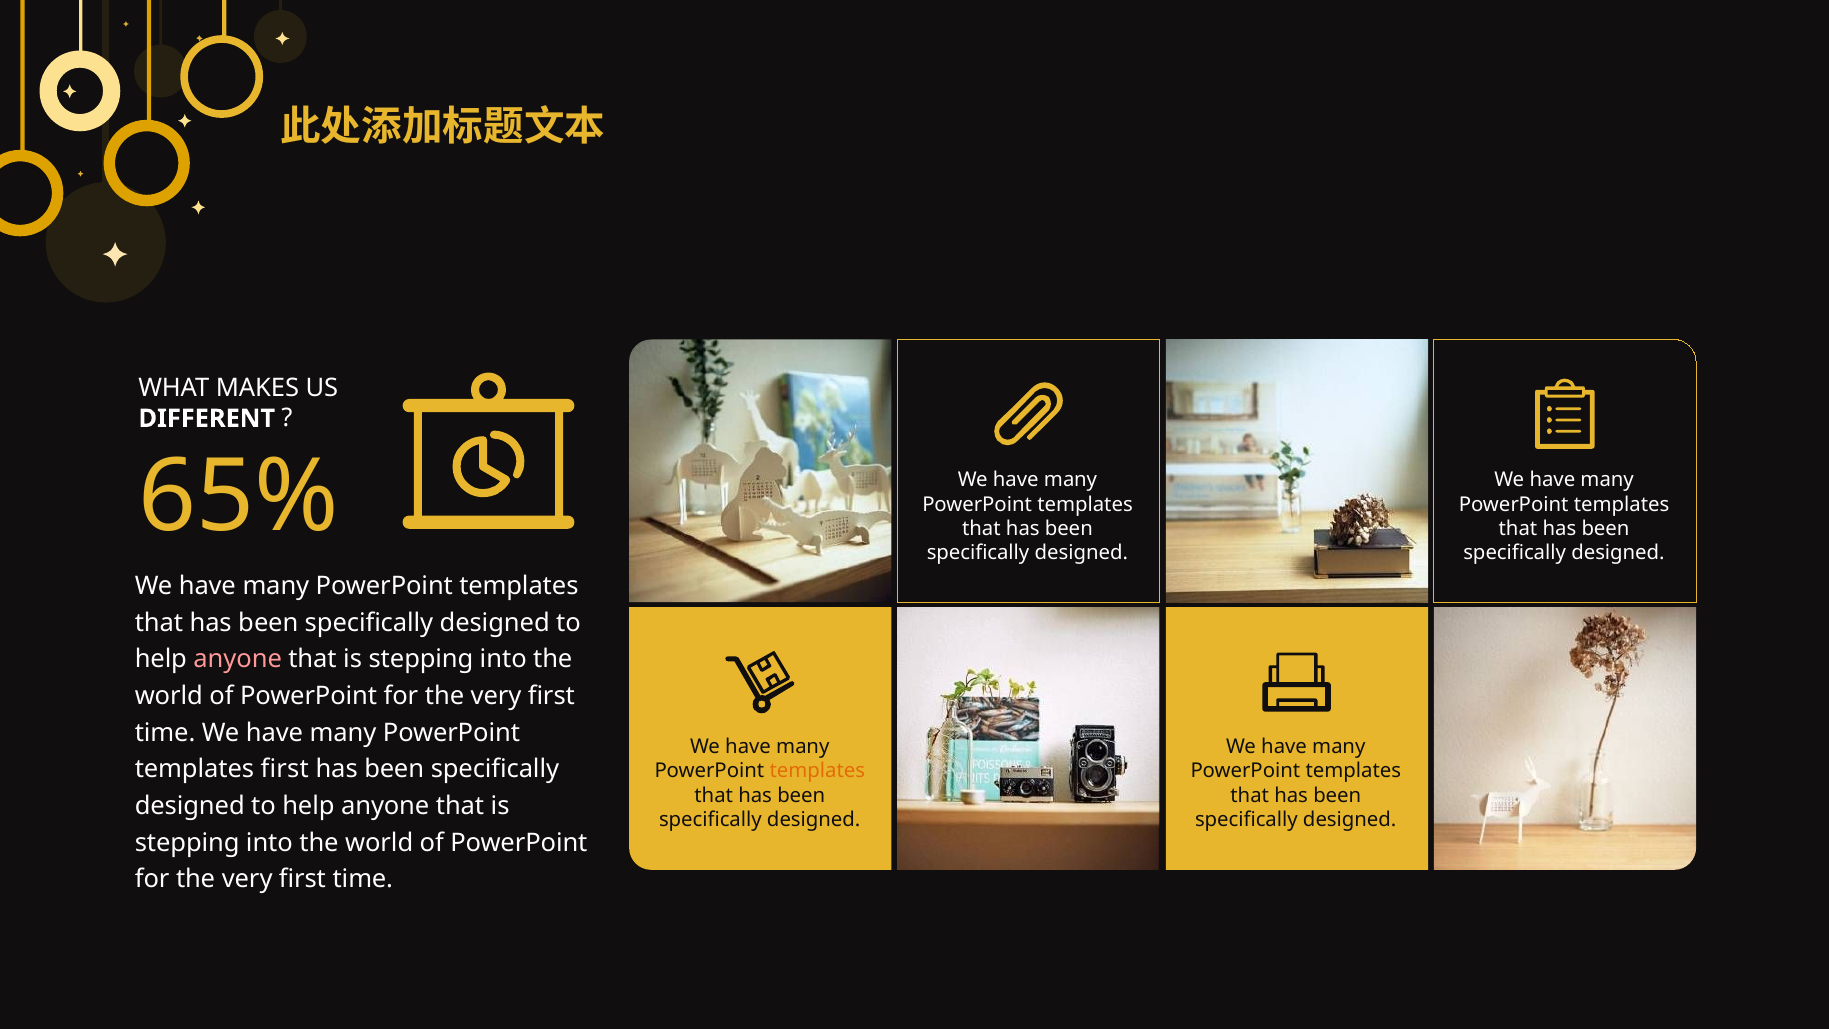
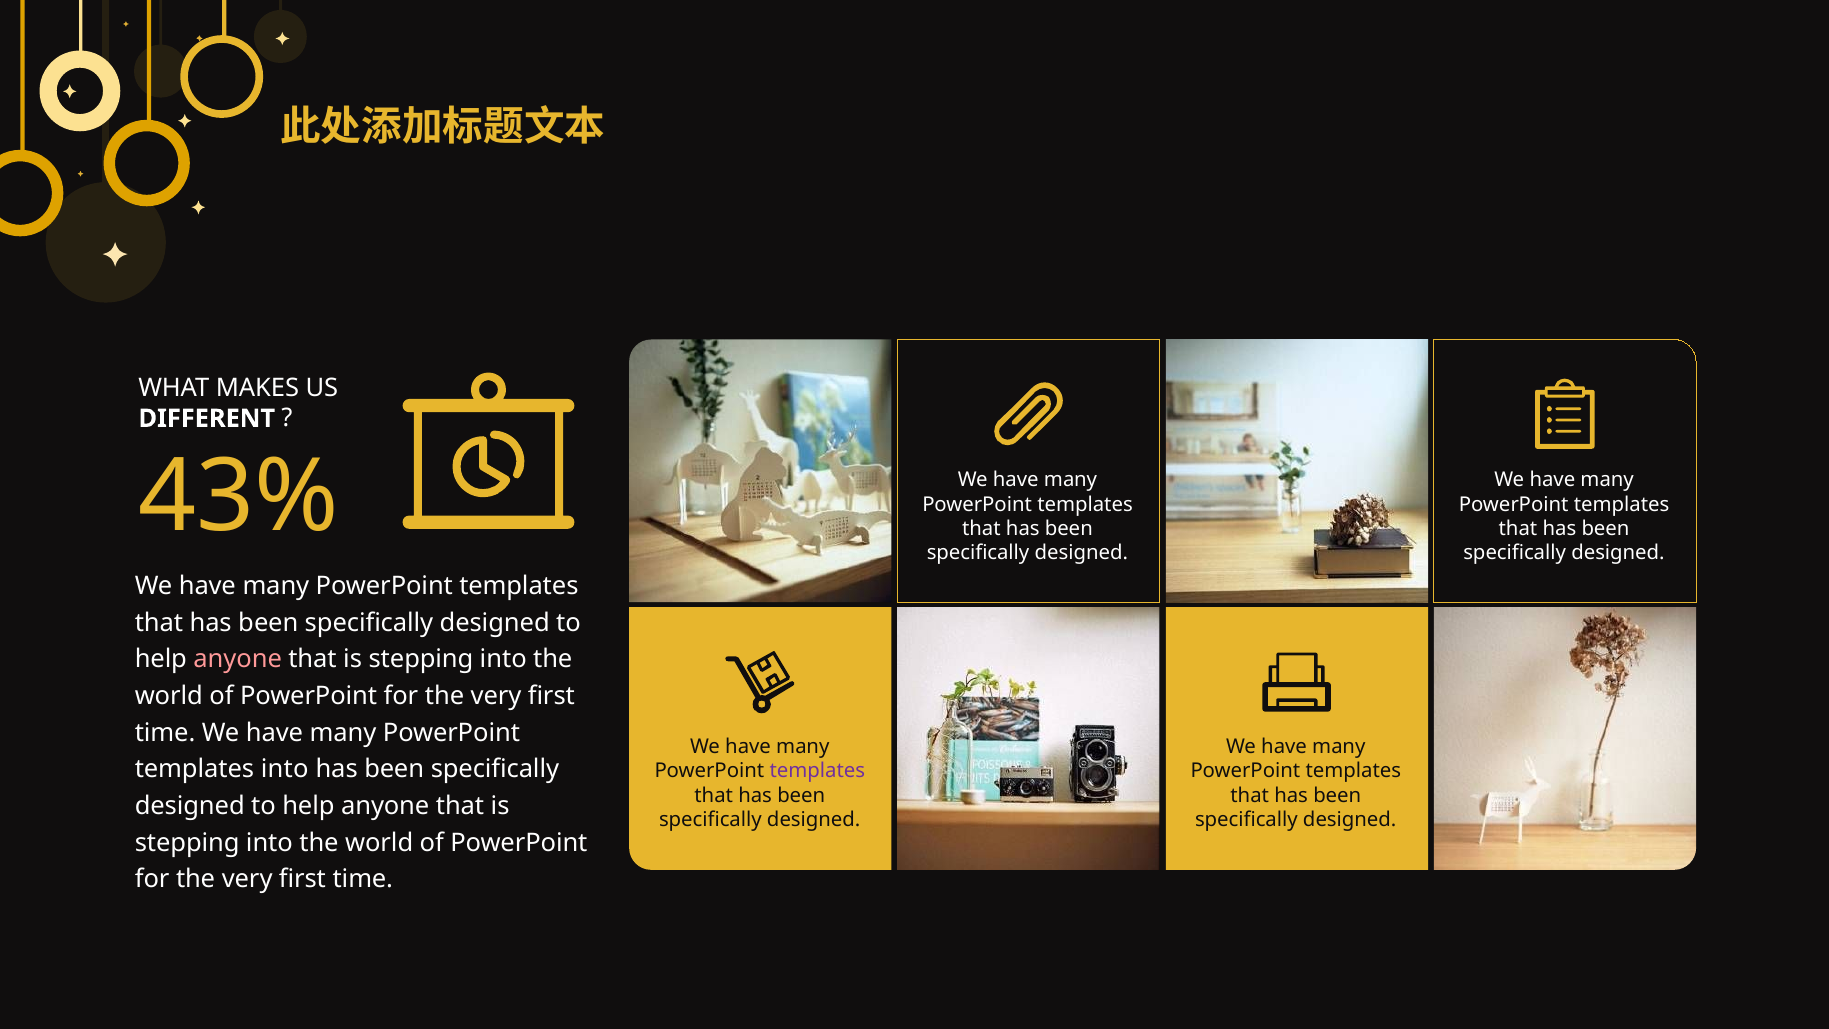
65%: 65% -> 43%
templates first: first -> into
templates at (817, 771) colour: orange -> purple
